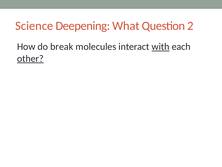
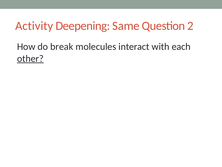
Science: Science -> Activity
What: What -> Same
with underline: present -> none
